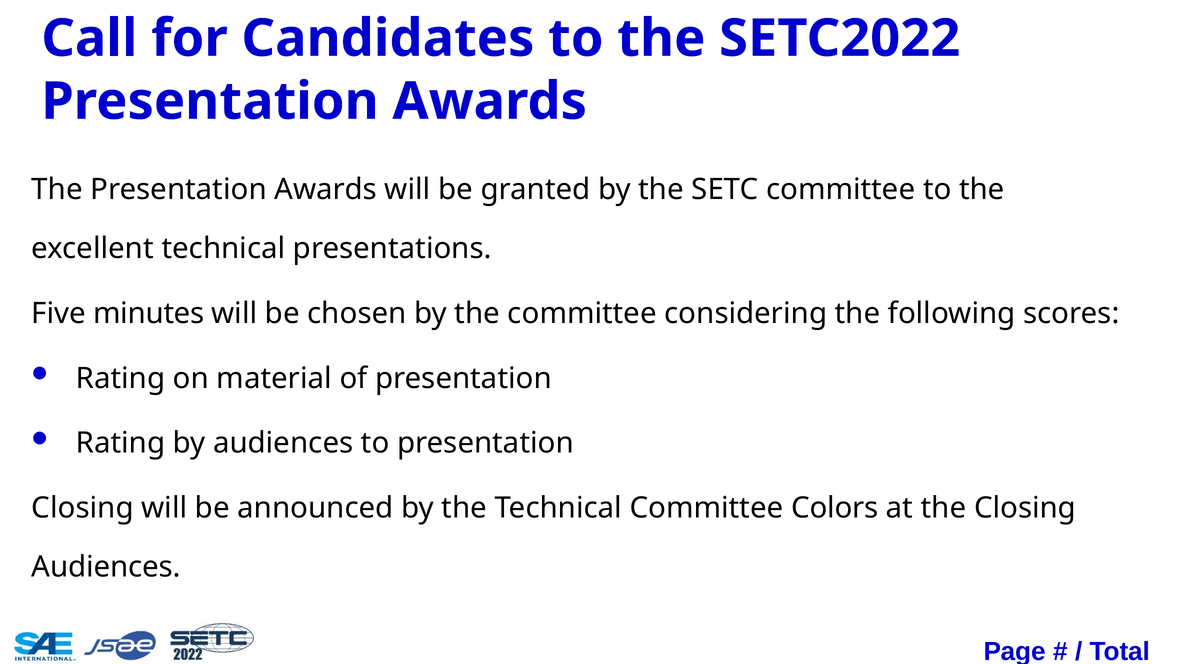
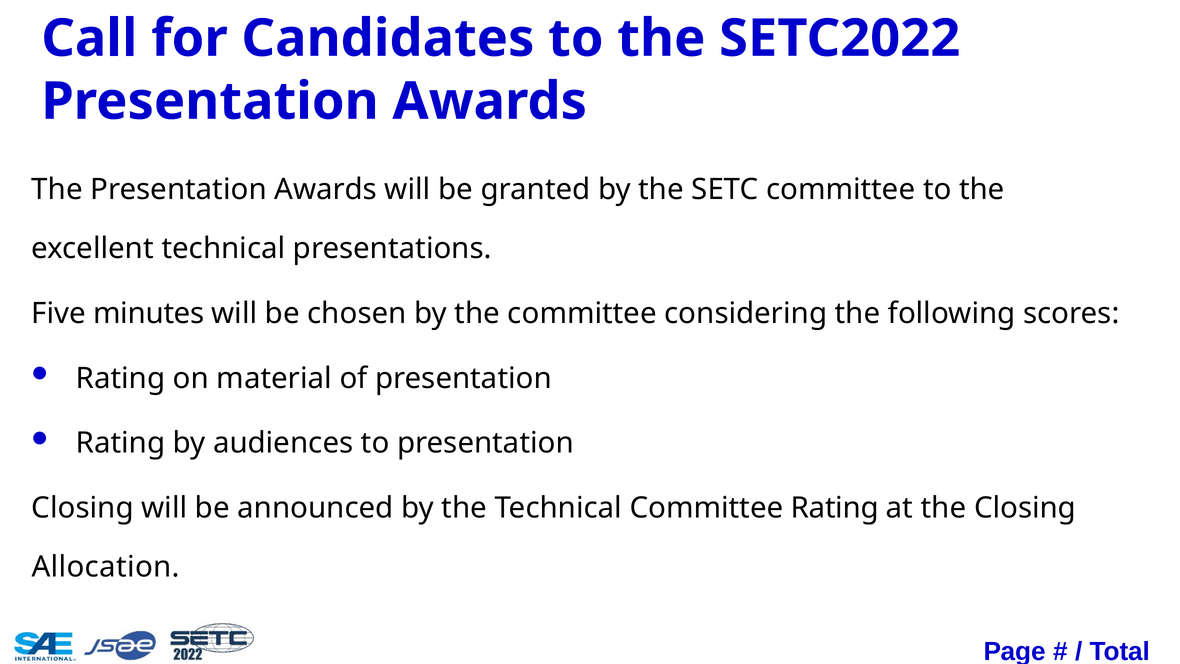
Committee Colors: Colors -> Rating
Audiences at (106, 567): Audiences -> Allocation
